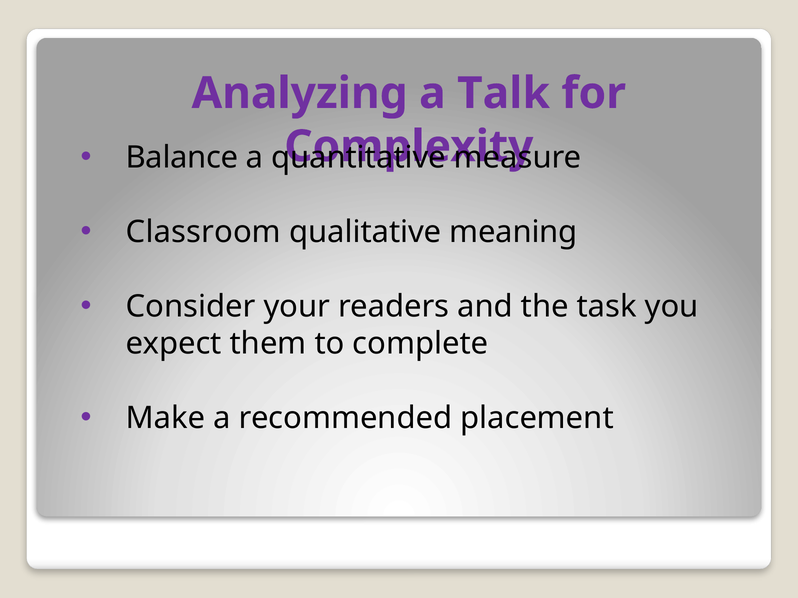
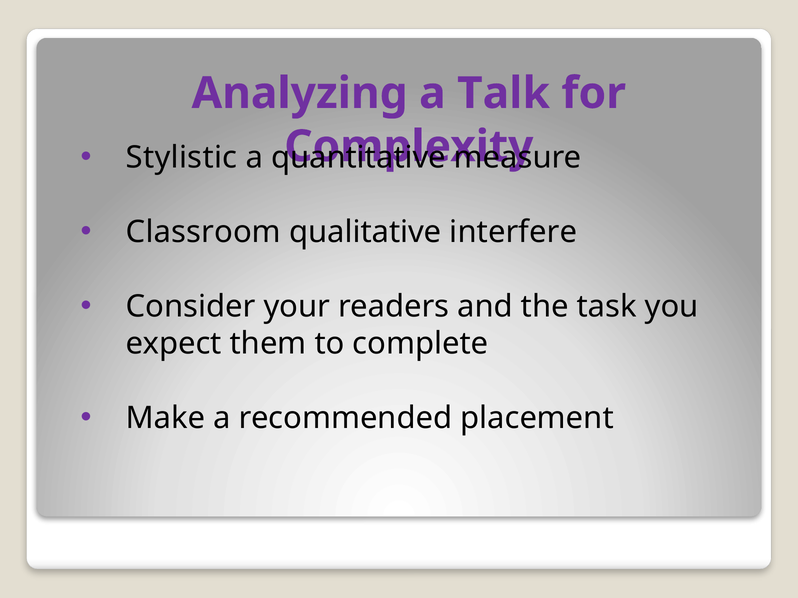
Balance: Balance -> Stylistic
meaning: meaning -> interfere
